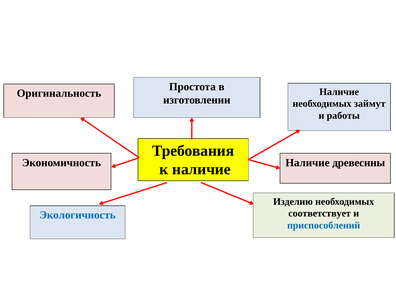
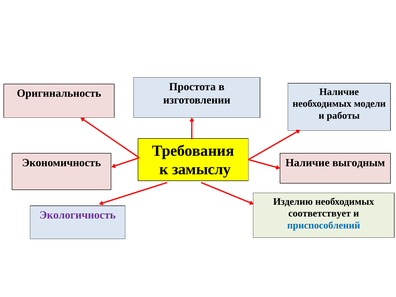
займут: займут -> модели
древесины: древесины -> выгодным
к наличие: наличие -> замыслу
Экологичность colour: blue -> purple
